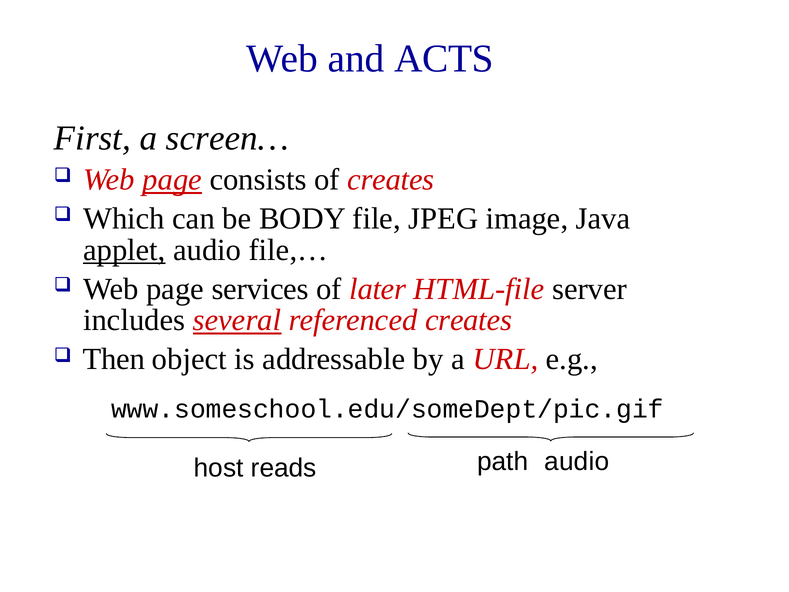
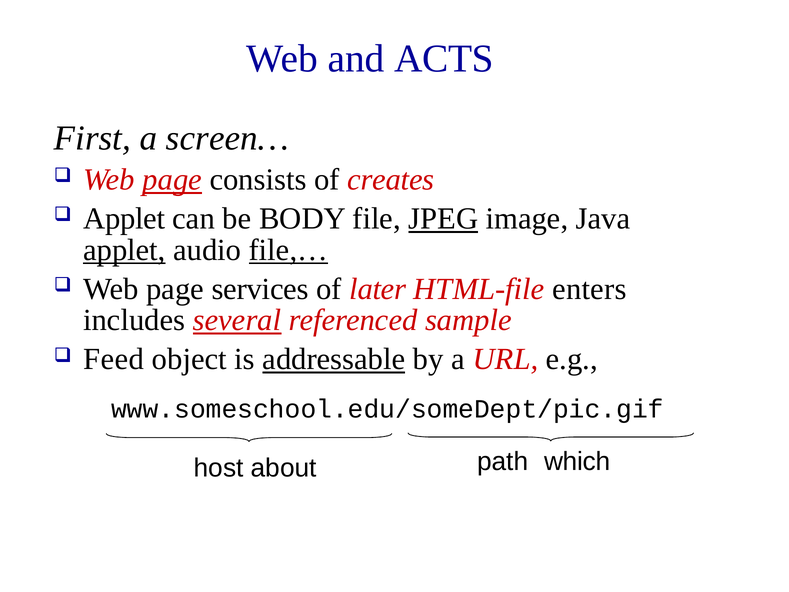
Which at (124, 219): Which -> Applet
JPEG underline: none -> present
file,… underline: none -> present
server: server -> enters
referenced creates: creates -> sample
Then: Then -> Feed
addressable underline: none -> present
reads: reads -> about
path audio: audio -> which
